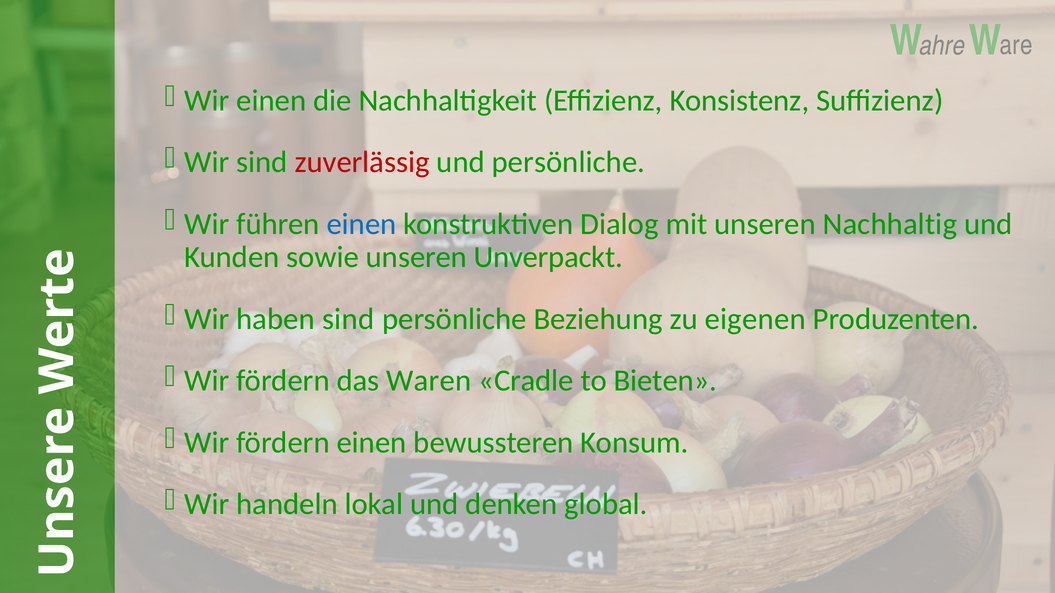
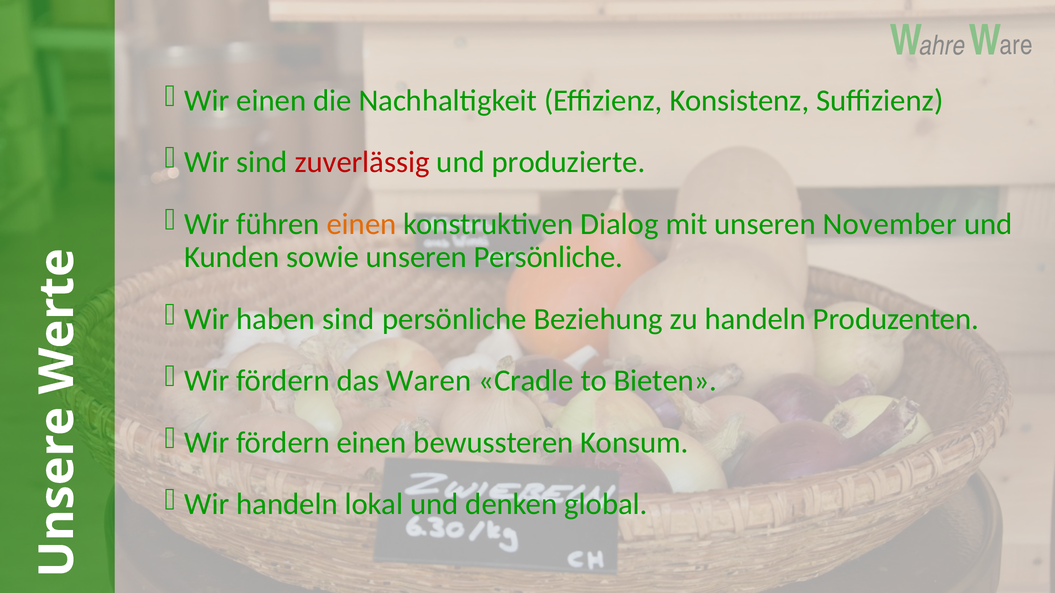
und persönliche: persönliche -> produzierte
einen at (362, 224) colour: blue -> orange
Nachhaltig: Nachhaltig -> November
unseren Unverpackt: Unverpackt -> Persönliche
zu eigenen: eigenen -> handeln
